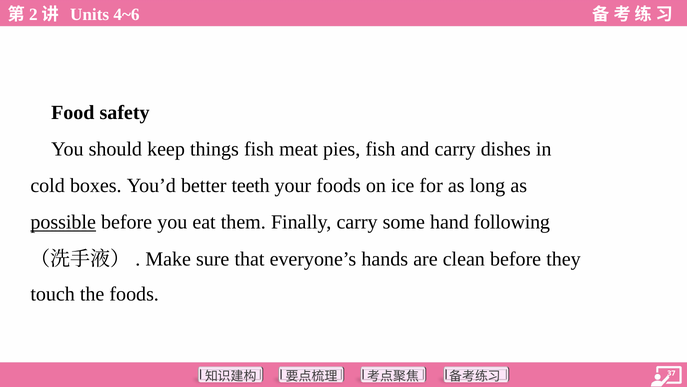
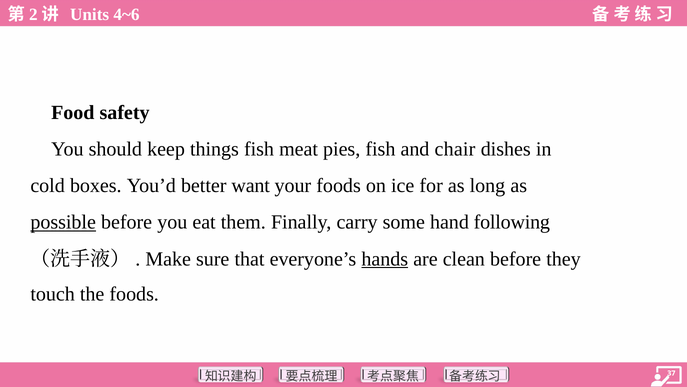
and carry: carry -> chair
teeth: teeth -> want
hands underline: none -> present
